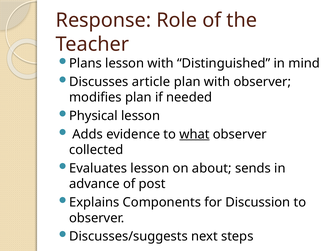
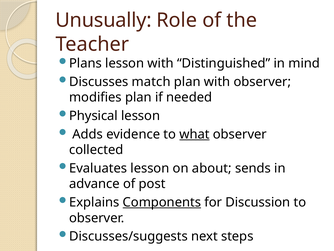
Response: Response -> Unusually
article: article -> match
Components underline: none -> present
